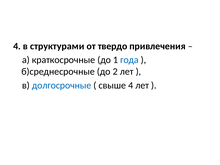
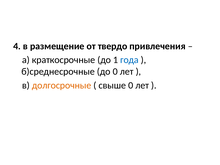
структурами: структурами -> размещение
до 2: 2 -> 0
долгосрочные colour: blue -> orange
свыше 4: 4 -> 0
